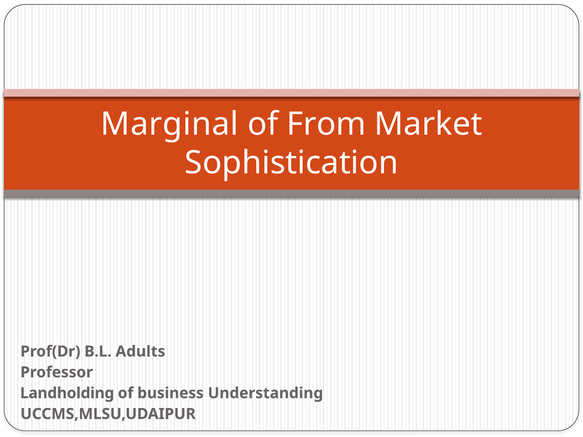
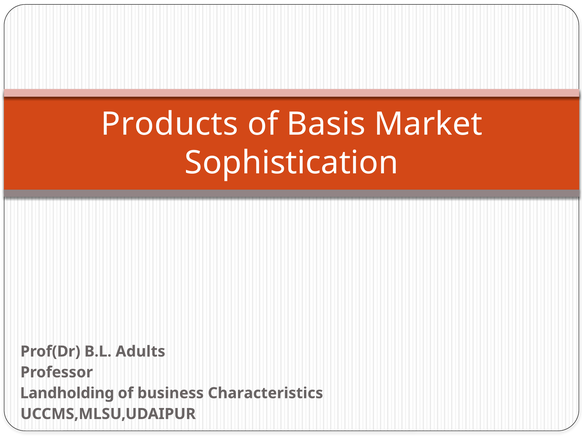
Marginal: Marginal -> Products
From: From -> Basis
Understanding: Understanding -> Characteristics
